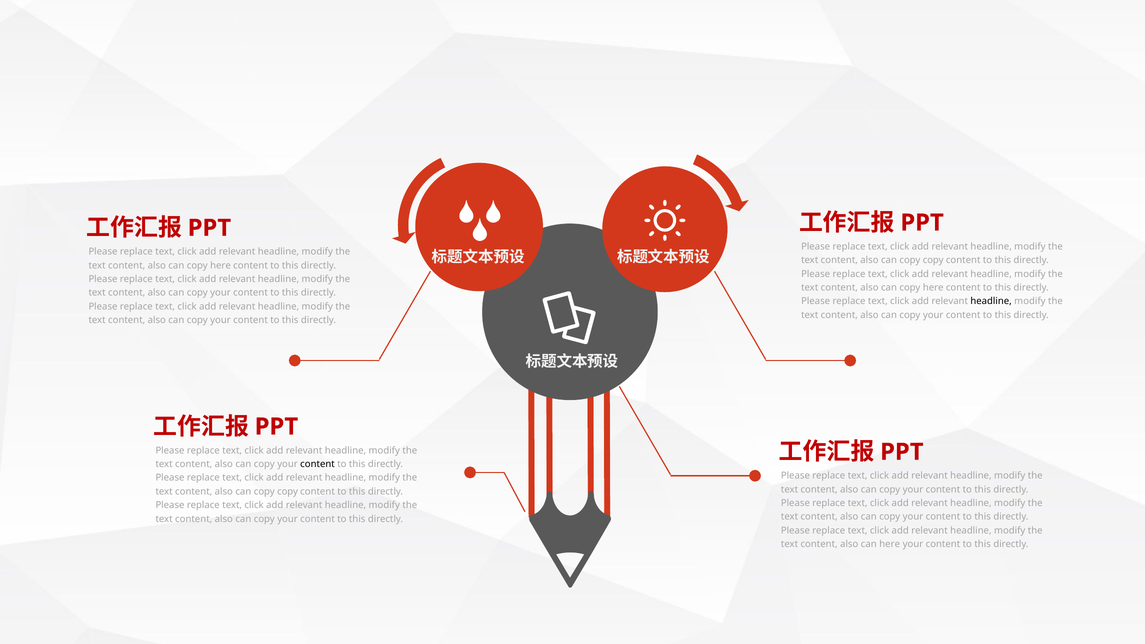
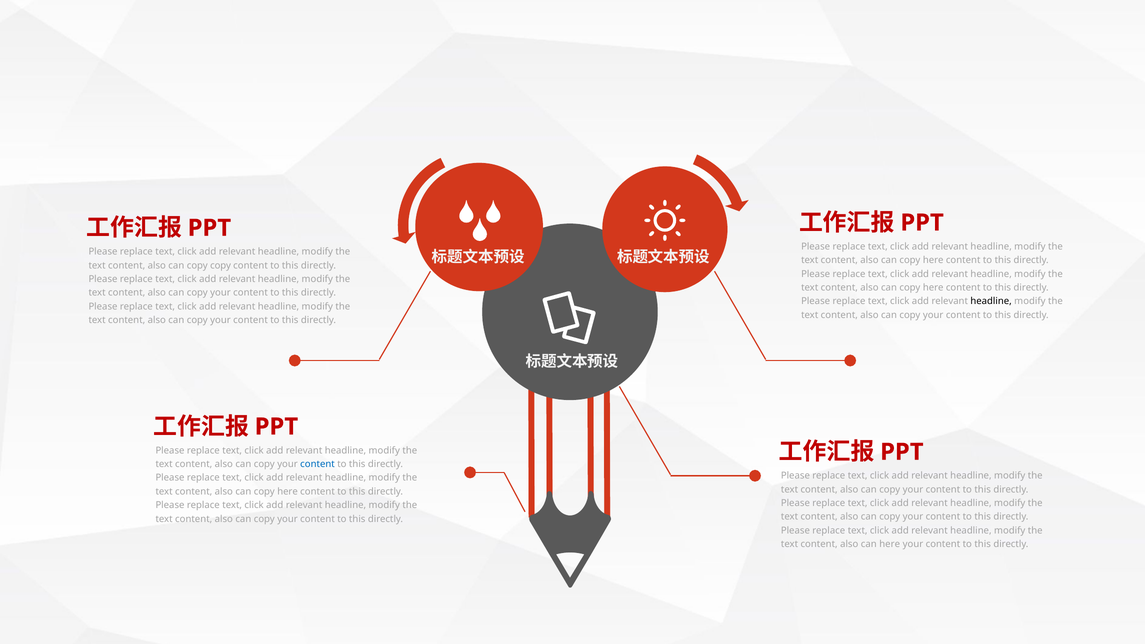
copy at (933, 260): copy -> here
here at (221, 265): here -> copy
content at (318, 464) colour: black -> blue
copy at (288, 492): copy -> here
